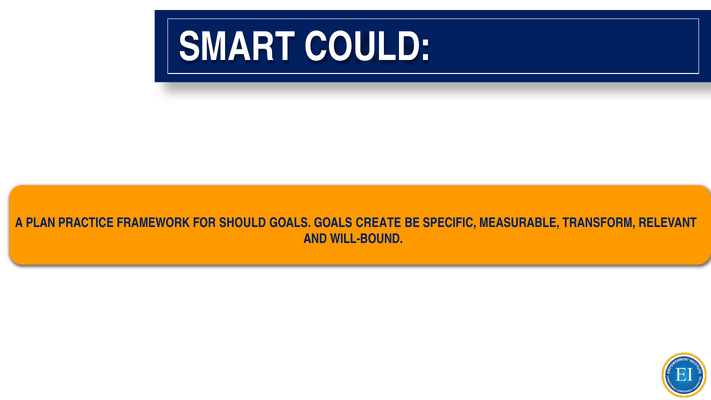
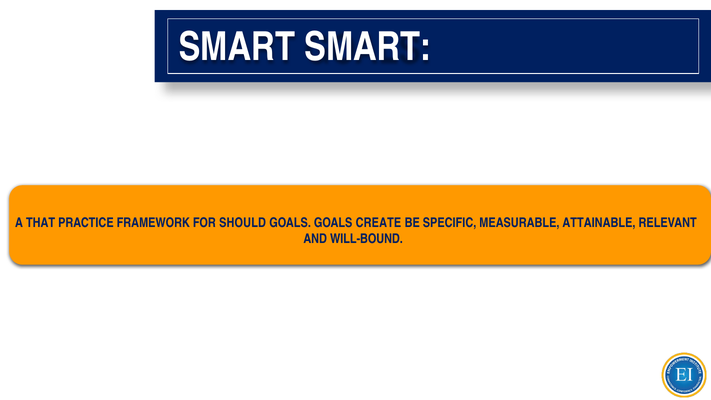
SMART COULD: COULD -> SMART
PLAN: PLAN -> THAT
TRANSFORM: TRANSFORM -> ATTAINABLE
